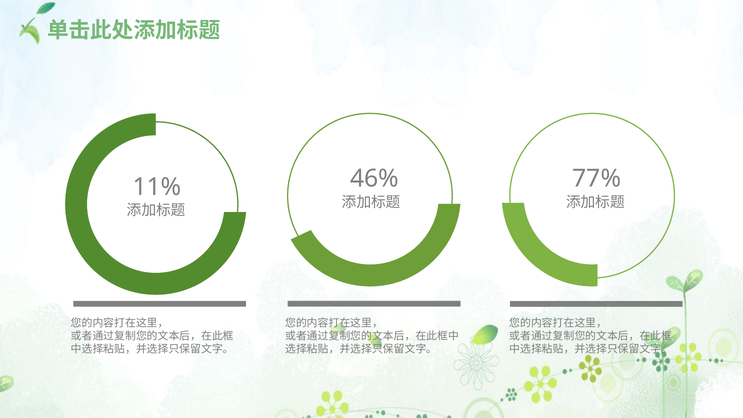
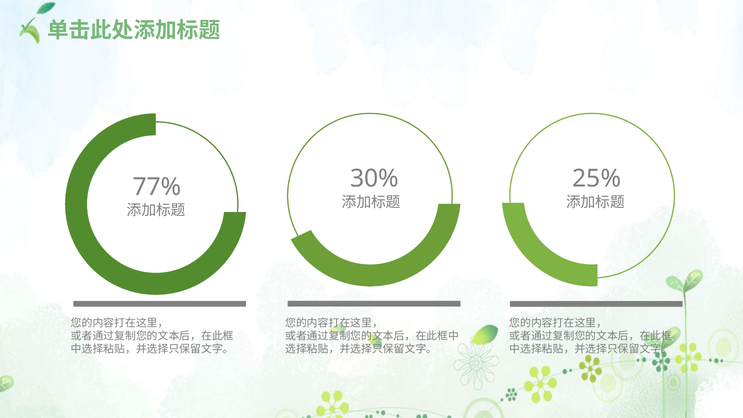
46%: 46% -> 30%
77%: 77% -> 25%
11%: 11% -> 77%
